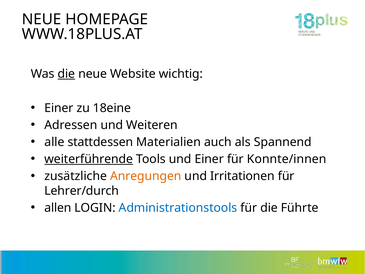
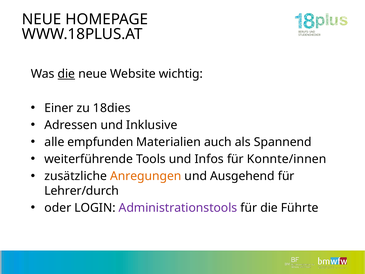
18eine: 18eine -> 18dies
Weiteren: Weiteren -> Inklusive
stattdessen: stattdessen -> empfunden
weiterführende underline: present -> none
und Einer: Einer -> Infos
Irritationen: Irritationen -> Ausgehend
allen: allen -> oder
Administrationstools colour: blue -> purple
